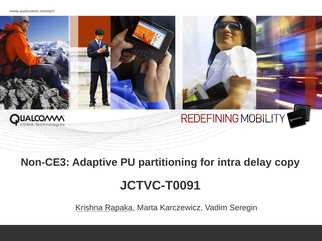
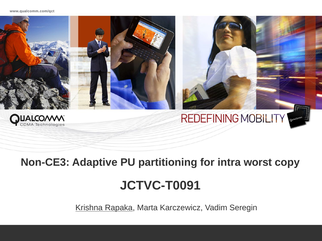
delay: delay -> worst
